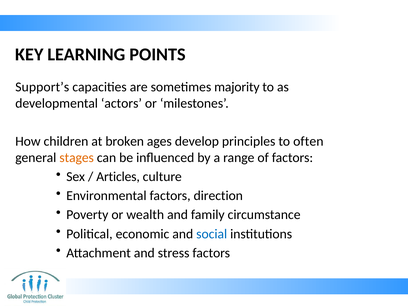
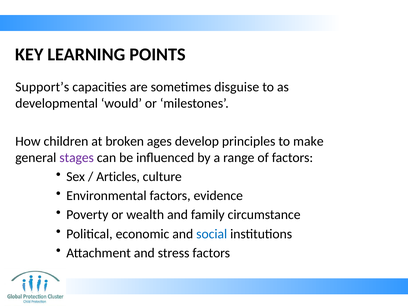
majority: majority -> disguise
actors: actors -> would
often: often -> make
stages colour: orange -> purple
direction: direction -> evidence
